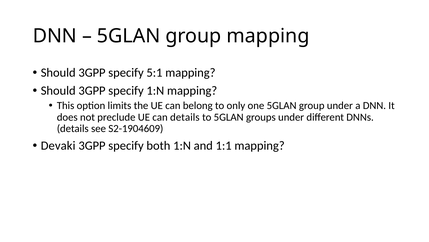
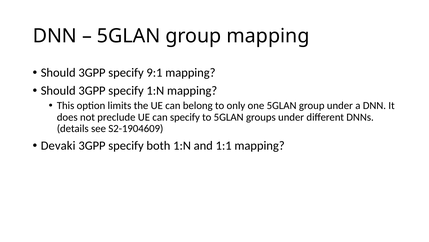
5:1: 5:1 -> 9:1
can details: details -> specify
